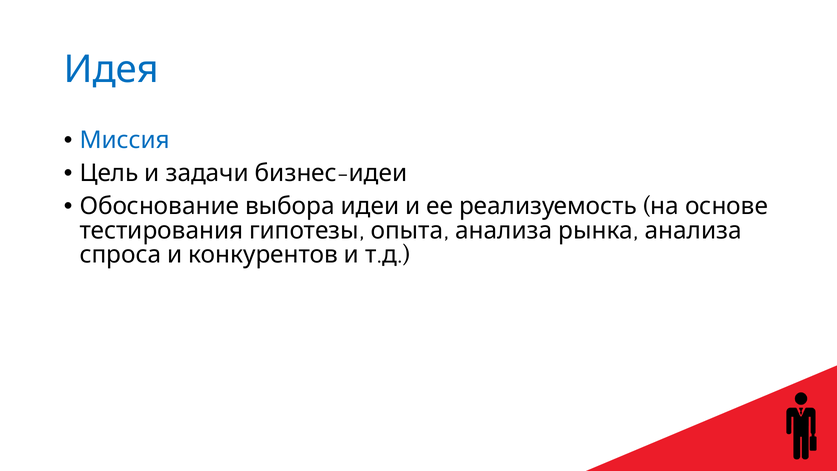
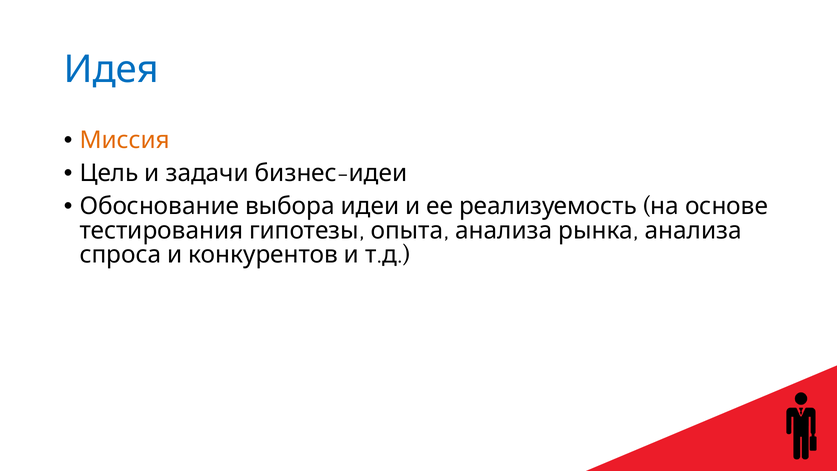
Миссия colour: blue -> orange
